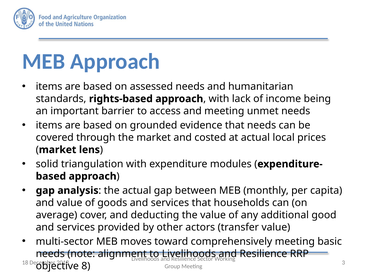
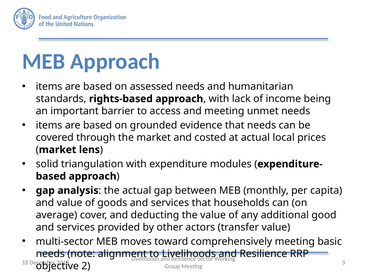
8: 8 -> 2
